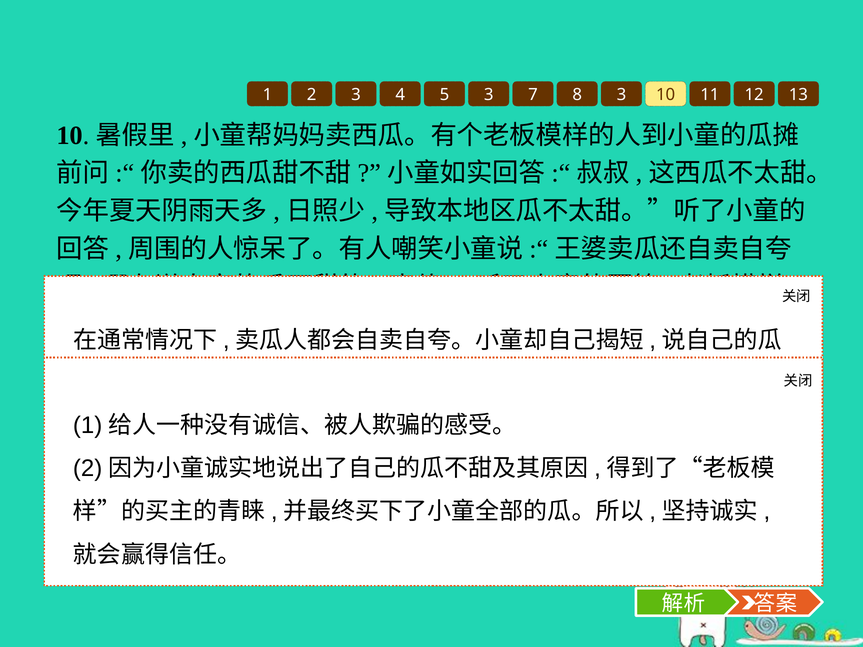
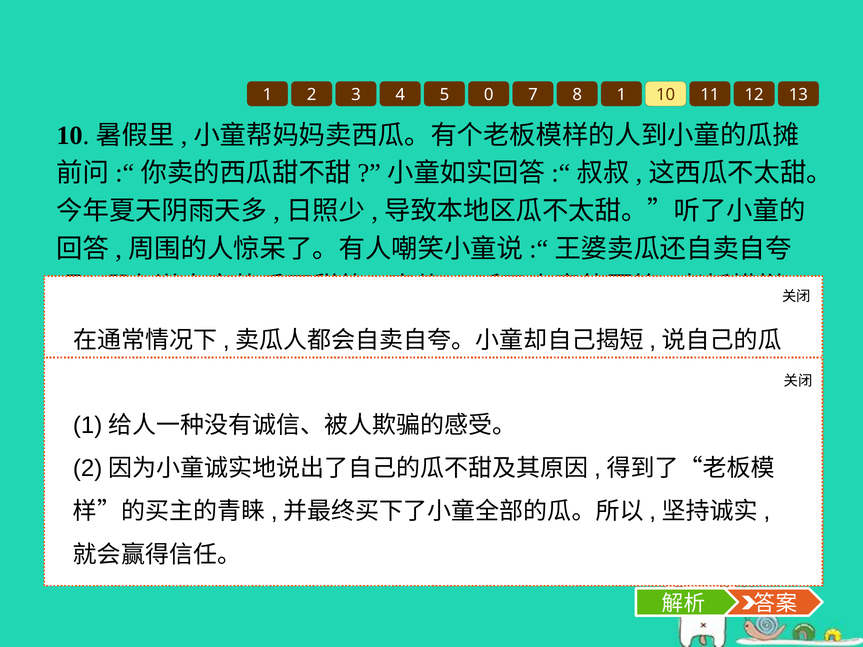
5 3: 3 -> 0
8 3: 3 -> 1
